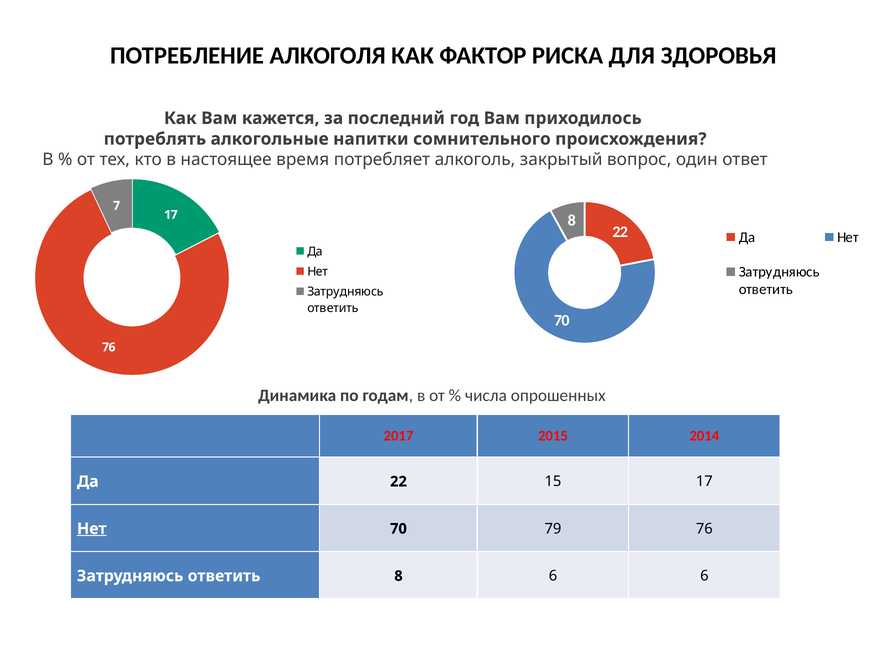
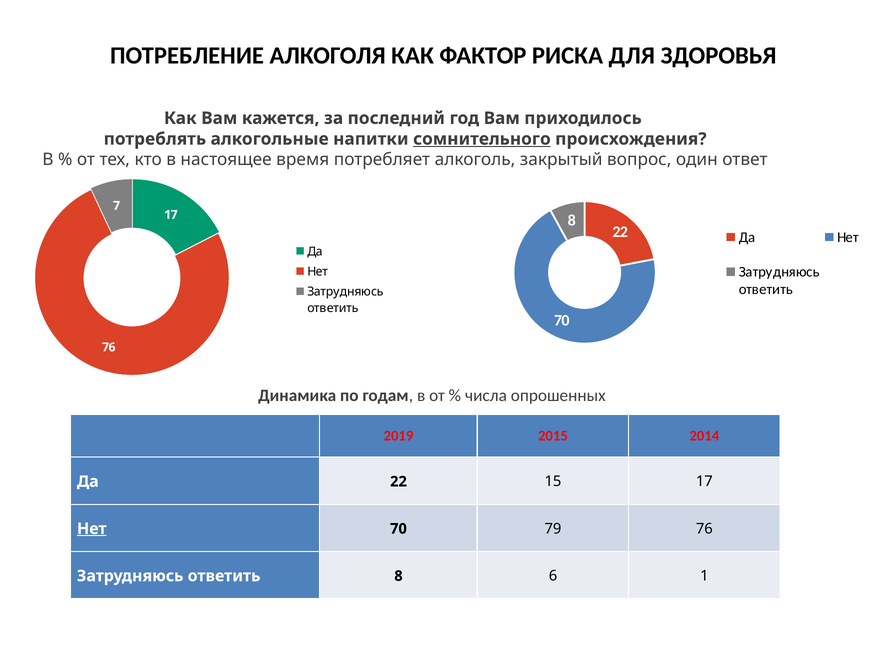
сомнительного underline: none -> present
2017: 2017 -> 2019
6 6: 6 -> 1
